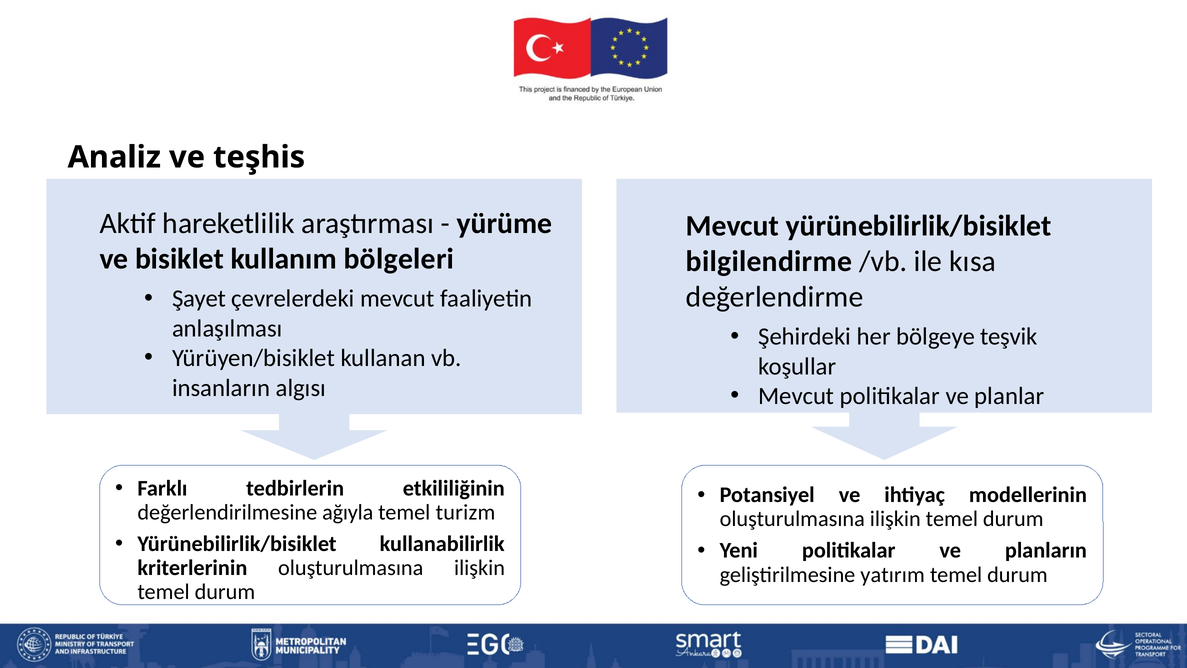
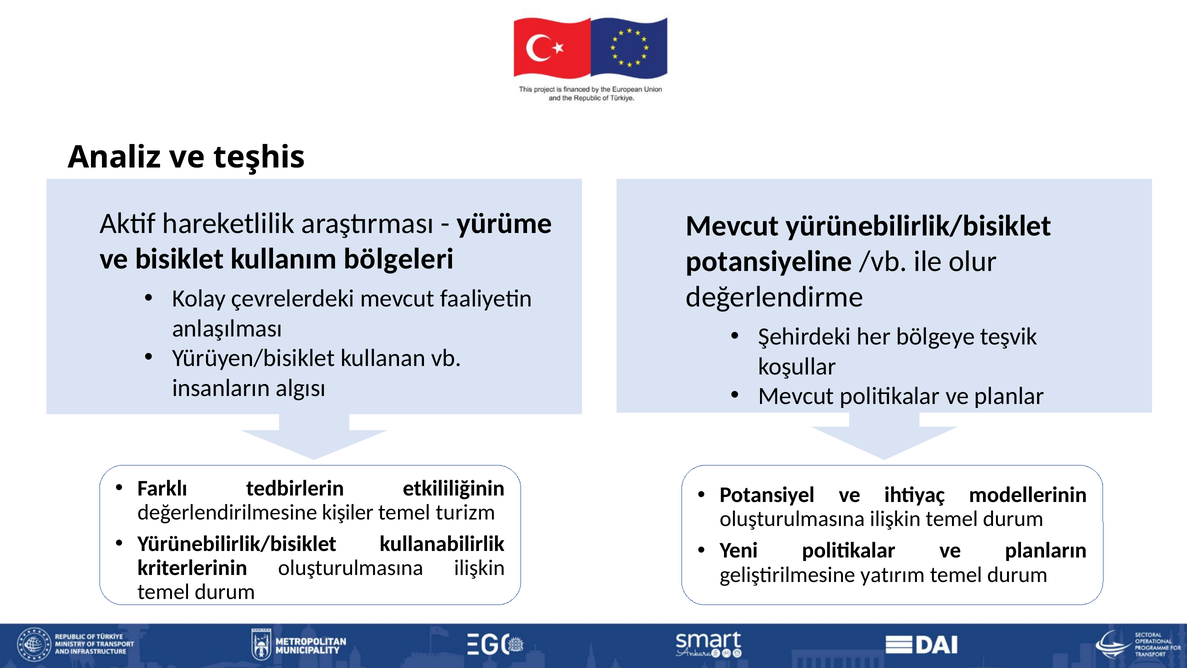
bilgilendirme: bilgilendirme -> potansiyeline
kısa: kısa -> olur
Şayet: Şayet -> Kolay
ağıyla: ağıyla -> kişiler
